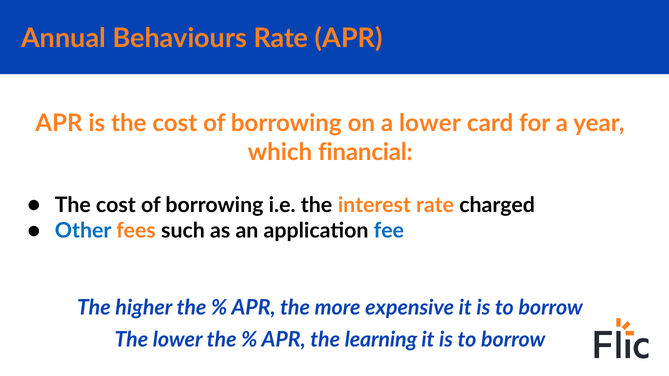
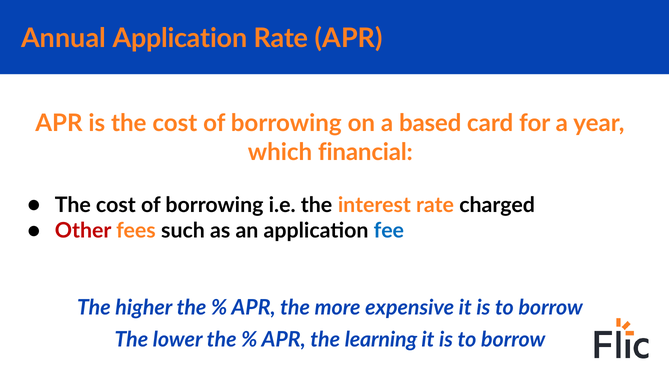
Annual Behaviours: Behaviours -> Application
a lower: lower -> based
Other colour: blue -> red
